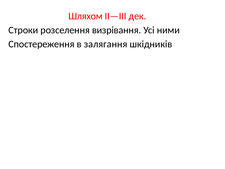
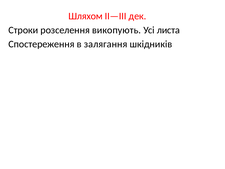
визрівання: визрівання -> викопують
ними: ними -> листа
